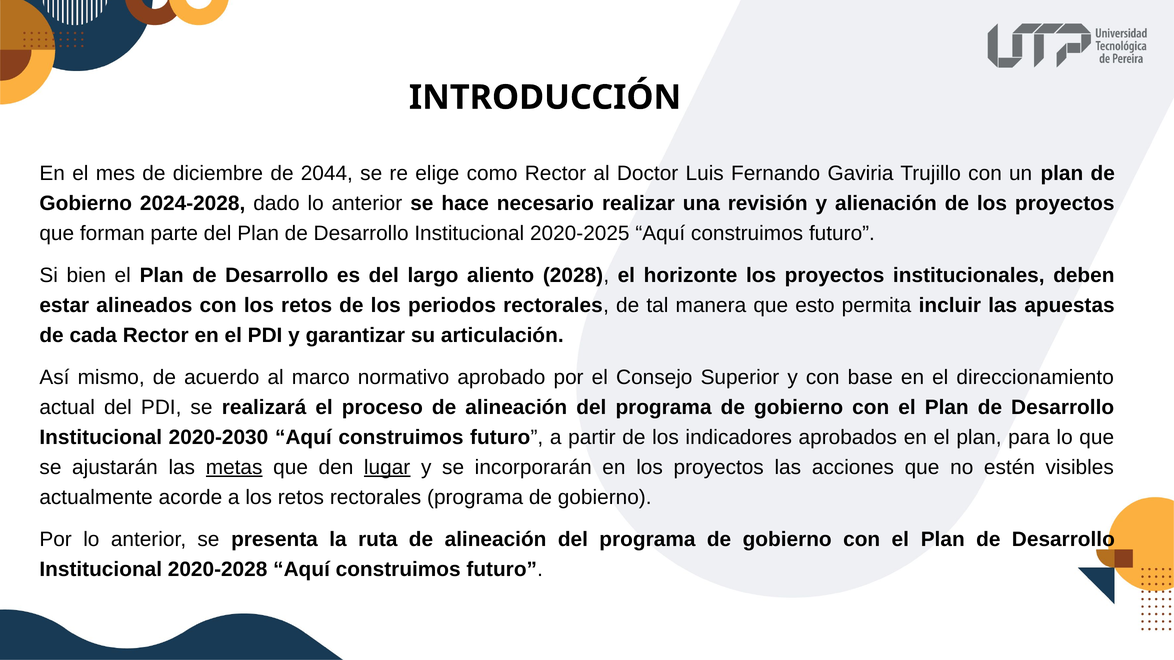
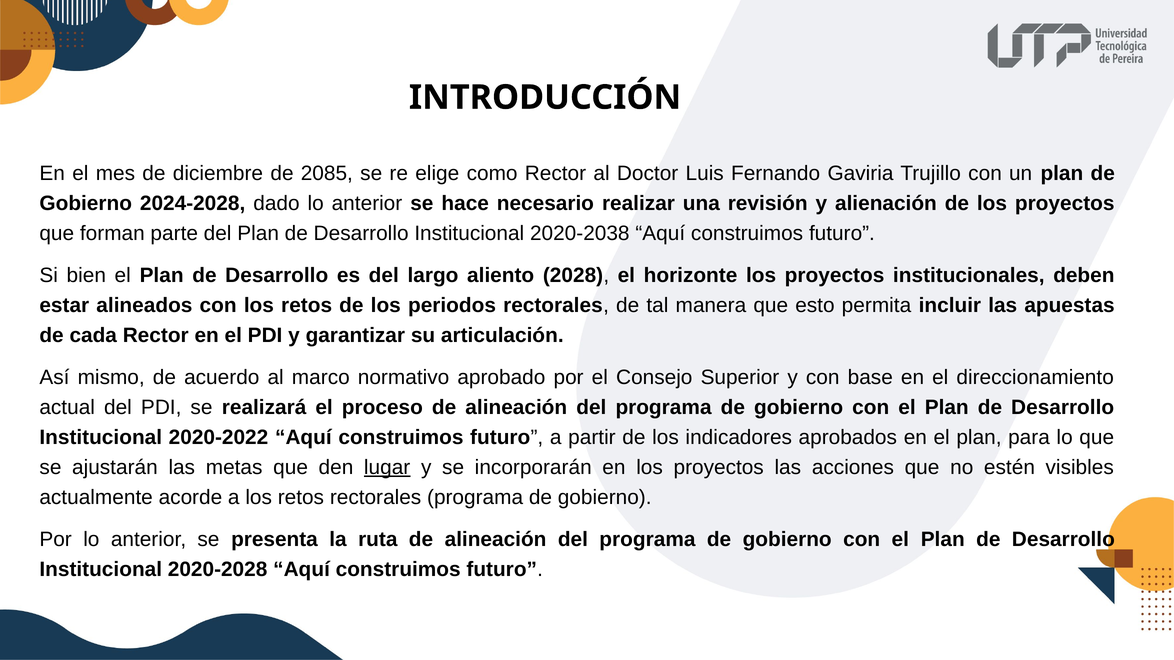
2044: 2044 -> 2085
2020-2025: 2020-2025 -> 2020-2038
2020-2030: 2020-2030 -> 2020-2022
metas underline: present -> none
